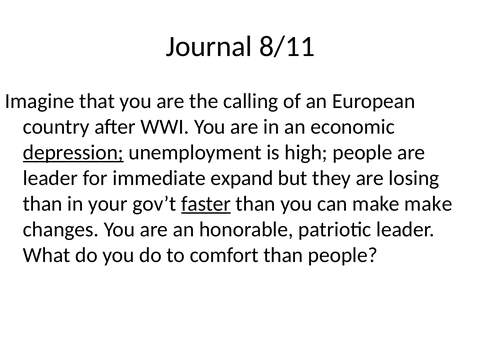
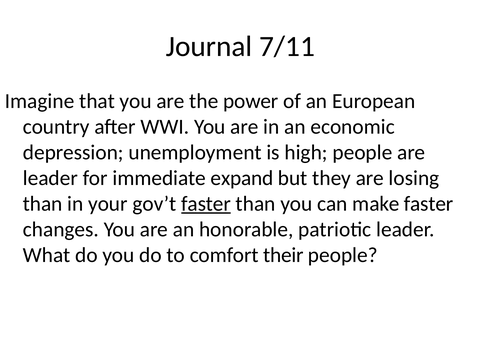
8/11: 8/11 -> 7/11
calling: calling -> power
depression underline: present -> none
make make: make -> faster
comfort than: than -> their
